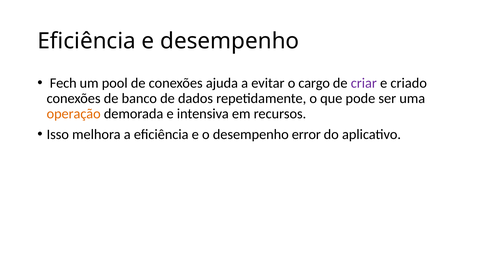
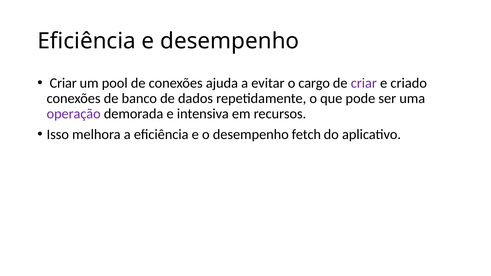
Fech at (63, 83): Fech -> Criar
operação colour: orange -> purple
error: error -> fetch
